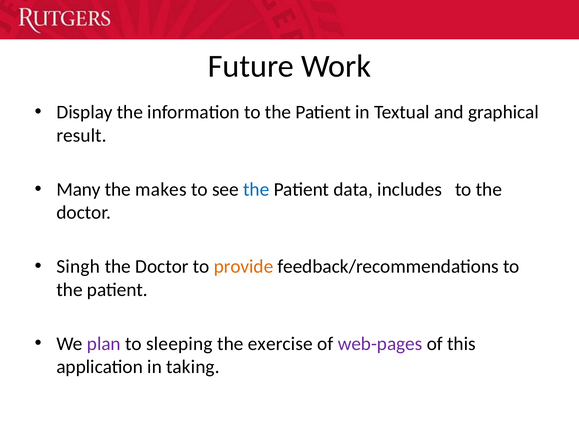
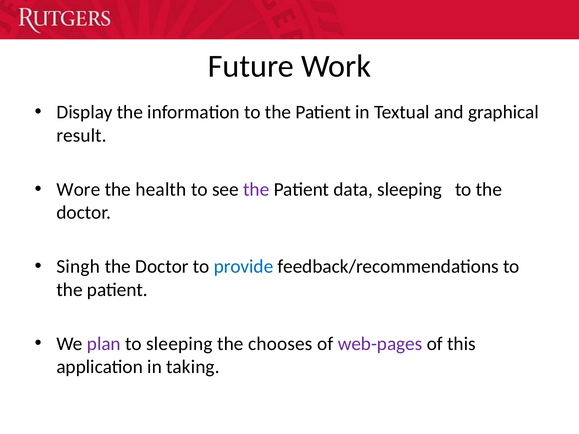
Many: Many -> Wore
makes: makes -> health
the at (256, 190) colour: blue -> purple
data includes: includes -> sleeping
provide colour: orange -> blue
exercise: exercise -> chooses
